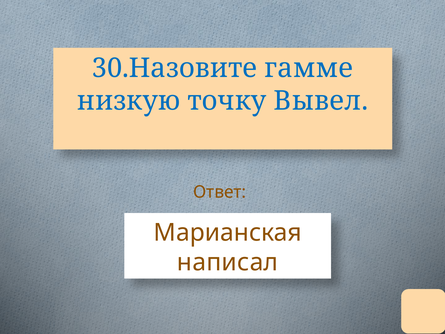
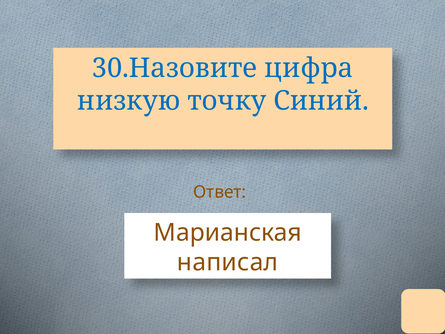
гамме: гамме -> цифра
Вывел: Вывел -> Синий
